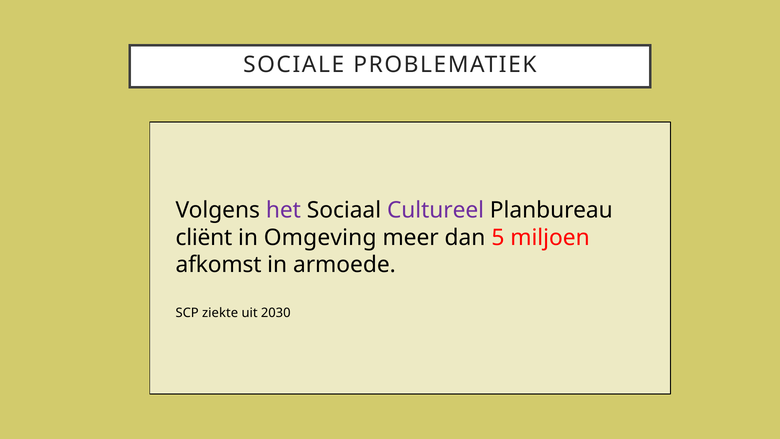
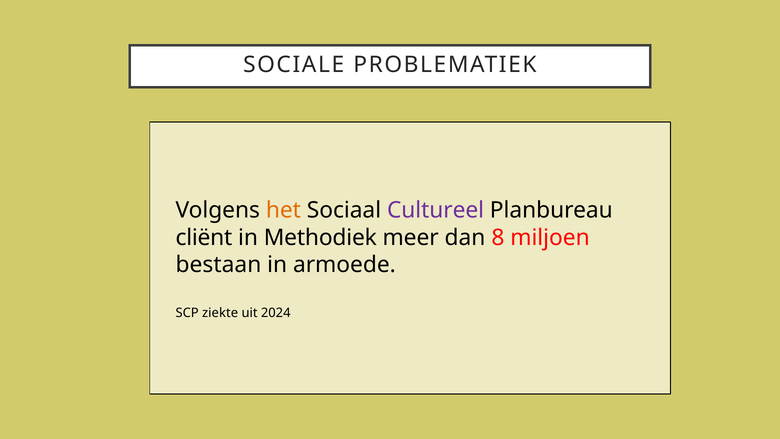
het colour: purple -> orange
Omgeving: Omgeving -> Methodiek
5: 5 -> 8
afkomst: afkomst -> bestaan
2030: 2030 -> 2024
